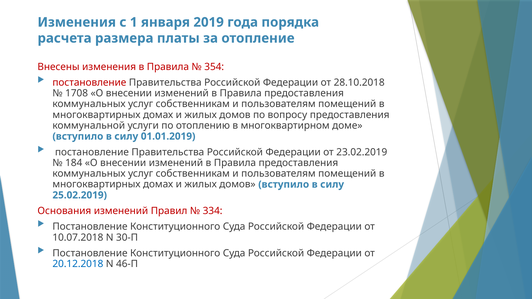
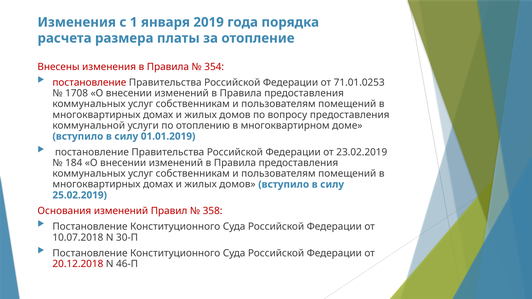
28.10.2018: 28.10.2018 -> 71.01.0253
334: 334 -> 358
20.12.2018 colour: blue -> red
